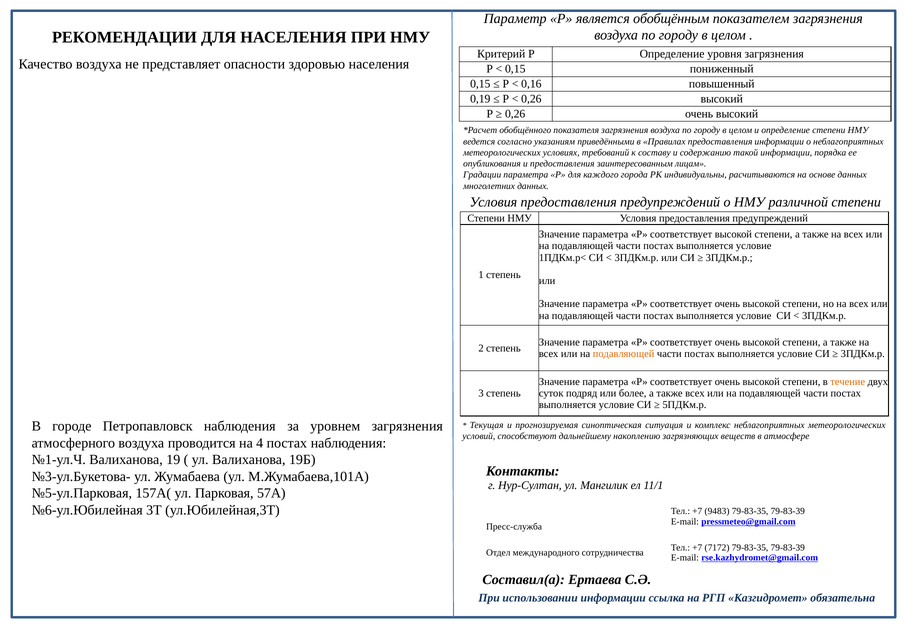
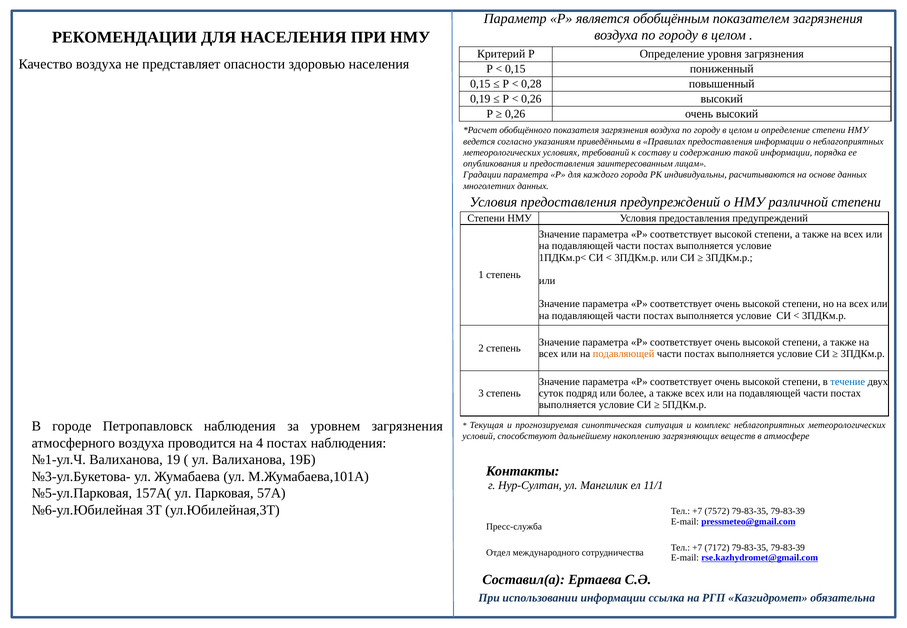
0,16: 0,16 -> 0,28
течение colour: orange -> blue
9483: 9483 -> 7572
